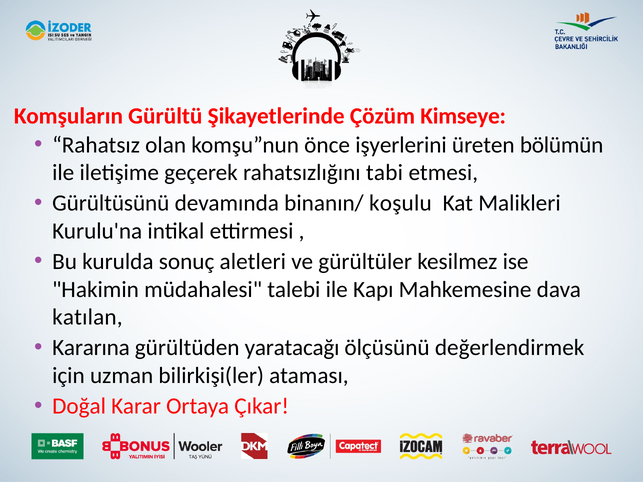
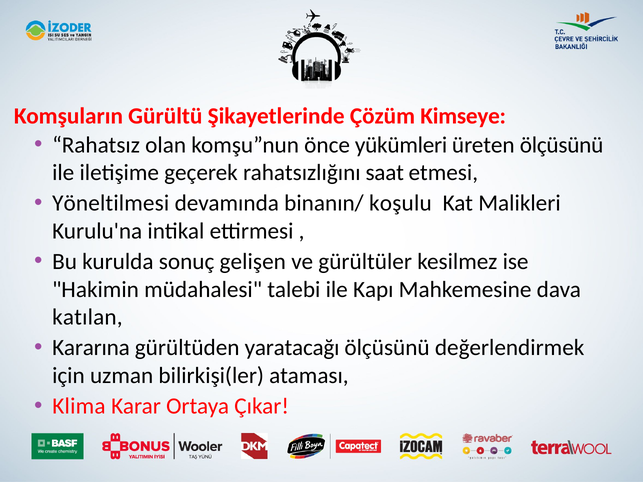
işyerlerini: işyerlerini -> yükümleri
üreten bölümün: bölümün -> ölçüsünü
tabi: tabi -> saat
Gürültüsünü: Gürültüsünü -> Yöneltilmesi
aletleri: aletleri -> gelişen
Doğal: Doğal -> Klima
